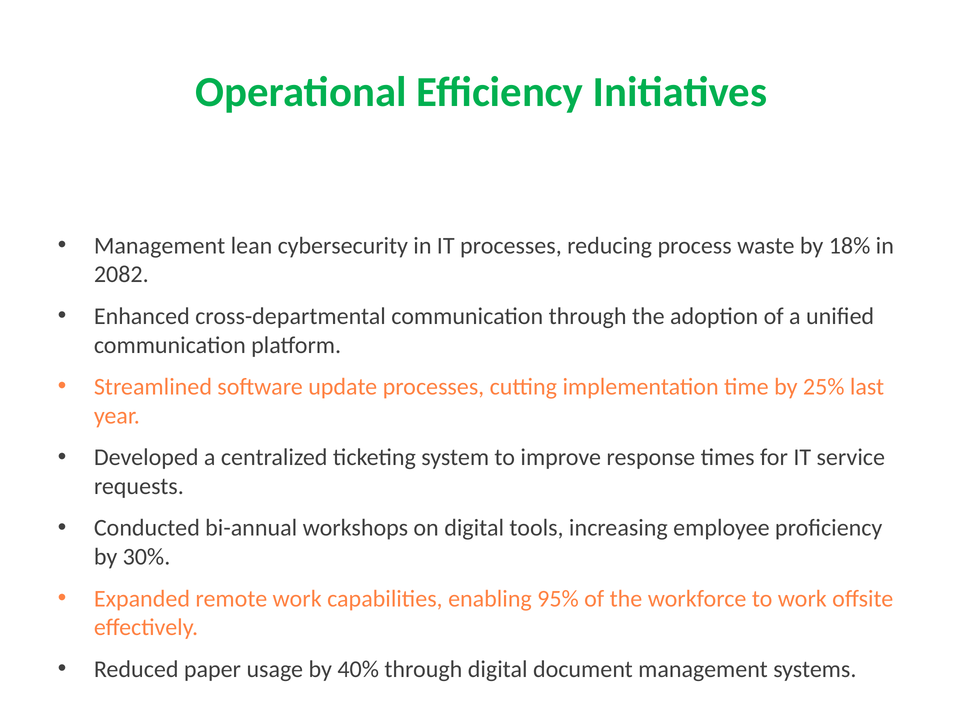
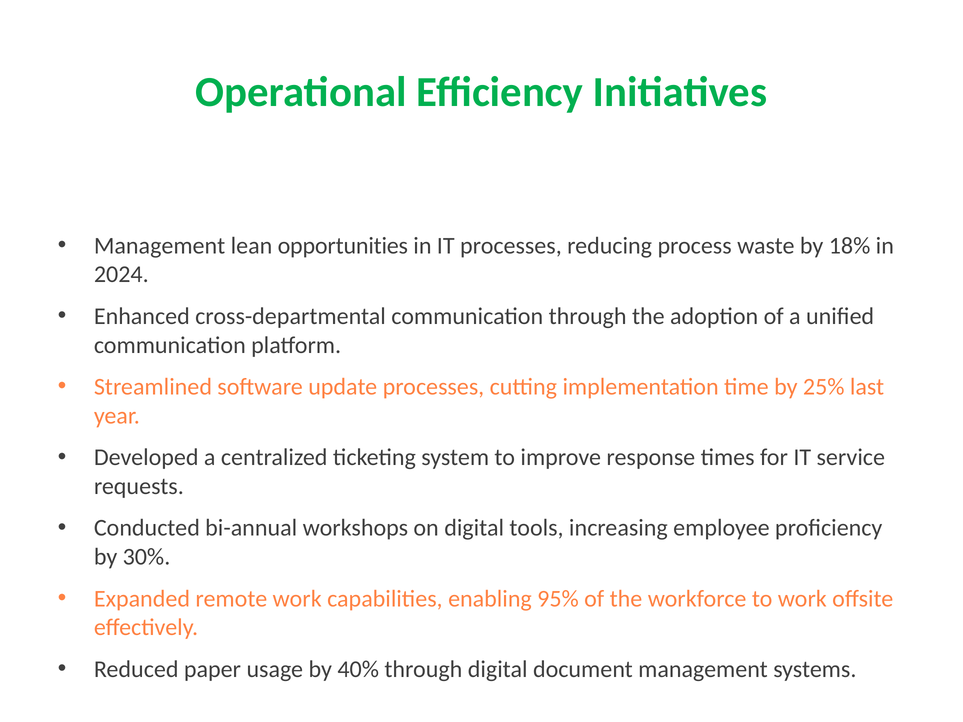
cybersecurity: cybersecurity -> opportunities
2082: 2082 -> 2024
